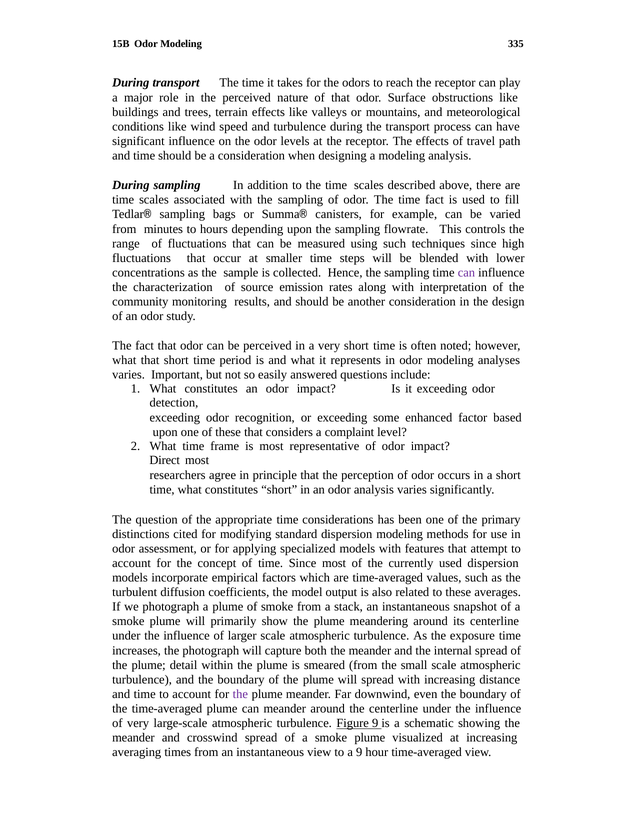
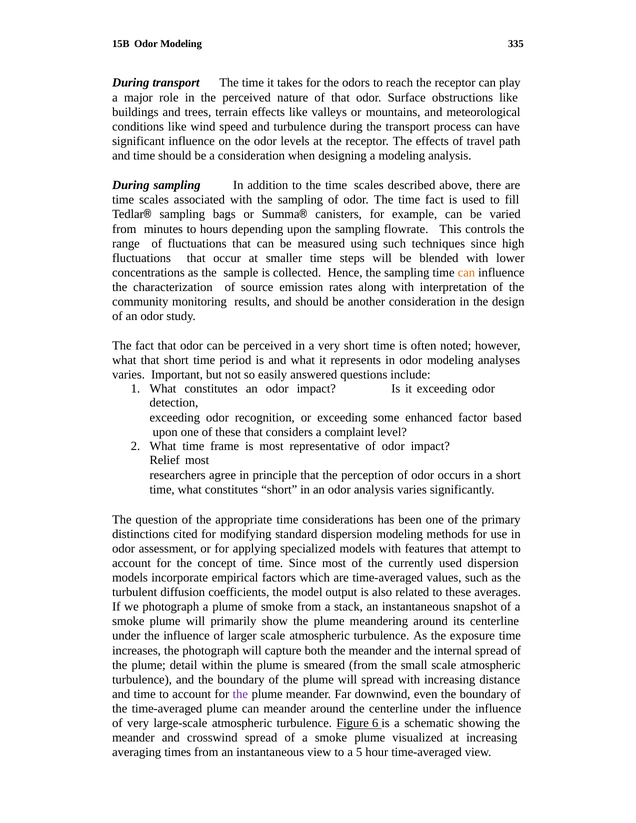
can at (466, 273) colour: purple -> orange
Direct: Direct -> Relief
Figure 9: 9 -> 6
a 9: 9 -> 5
